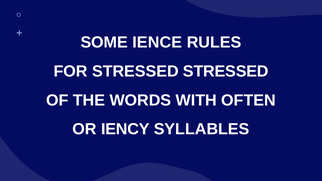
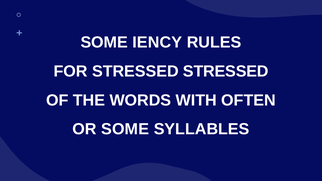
IENCE: IENCE -> IENCY
OR IENCY: IENCY -> SOME
